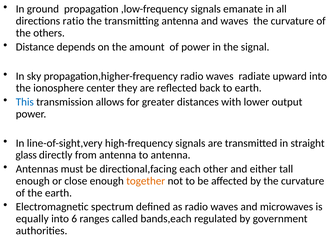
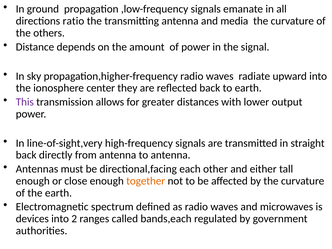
and waves: waves -> media
This colour: blue -> purple
glass at (26, 155): glass -> back
equally: equally -> devices
6: 6 -> 2
